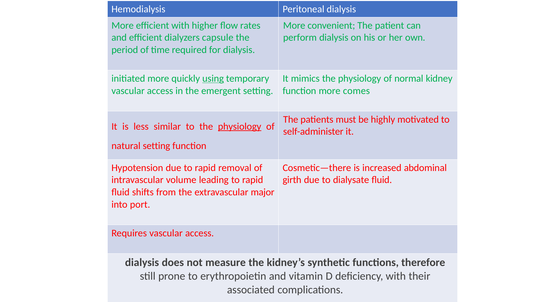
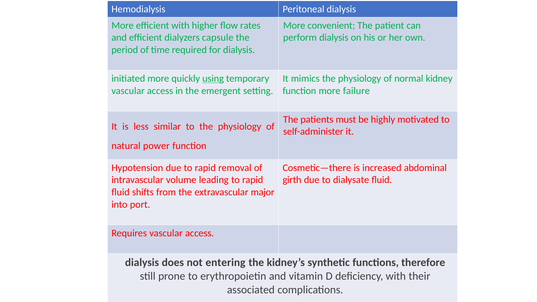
comes: comes -> failure
physiology at (240, 126) underline: present -> none
natural setting: setting -> power
measure: measure -> entering
